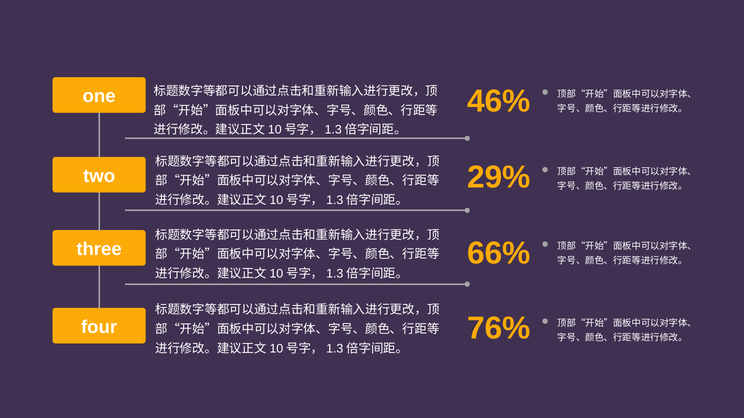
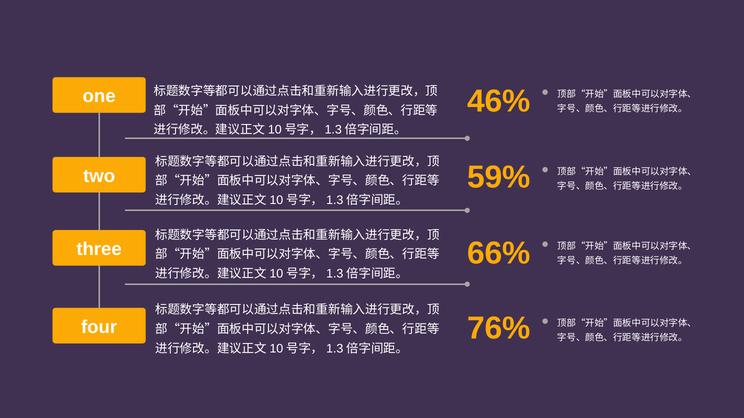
29%: 29% -> 59%
